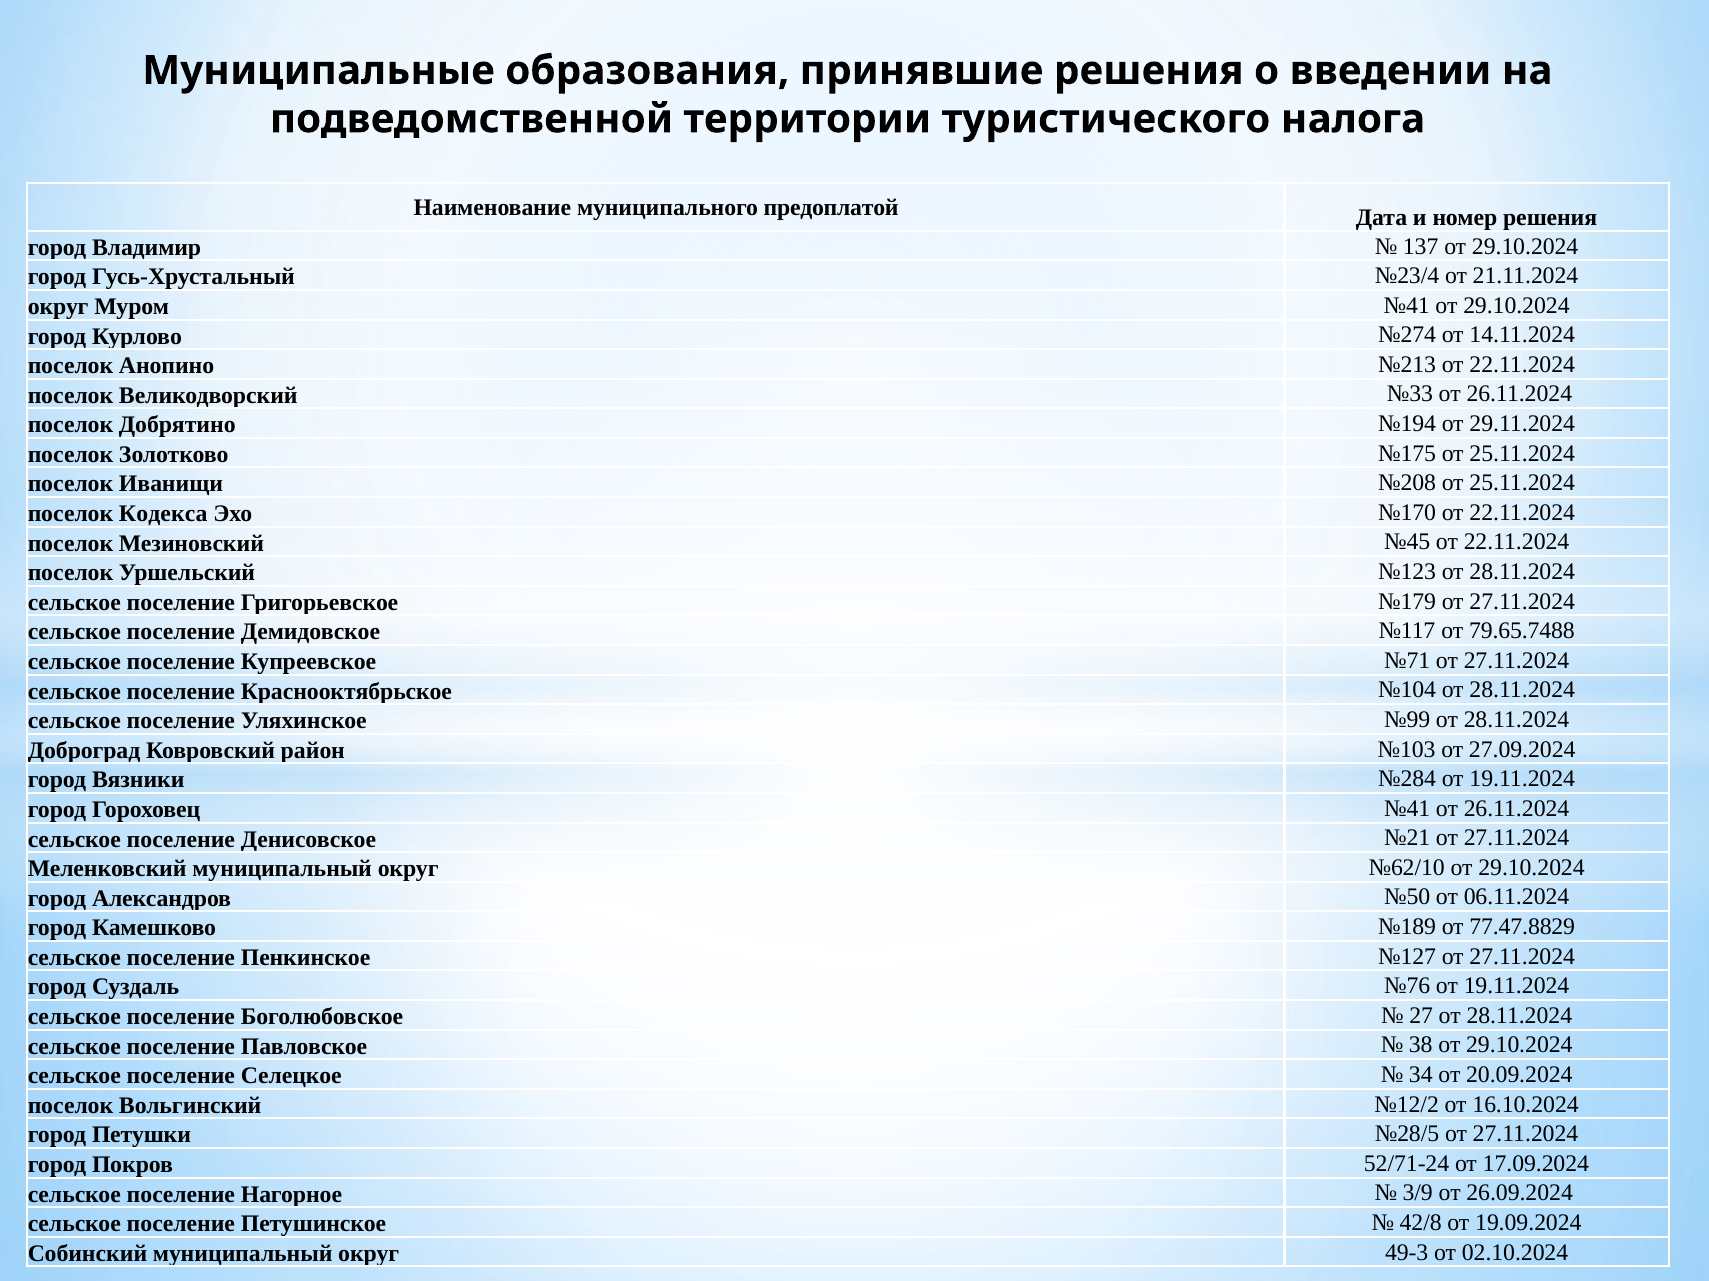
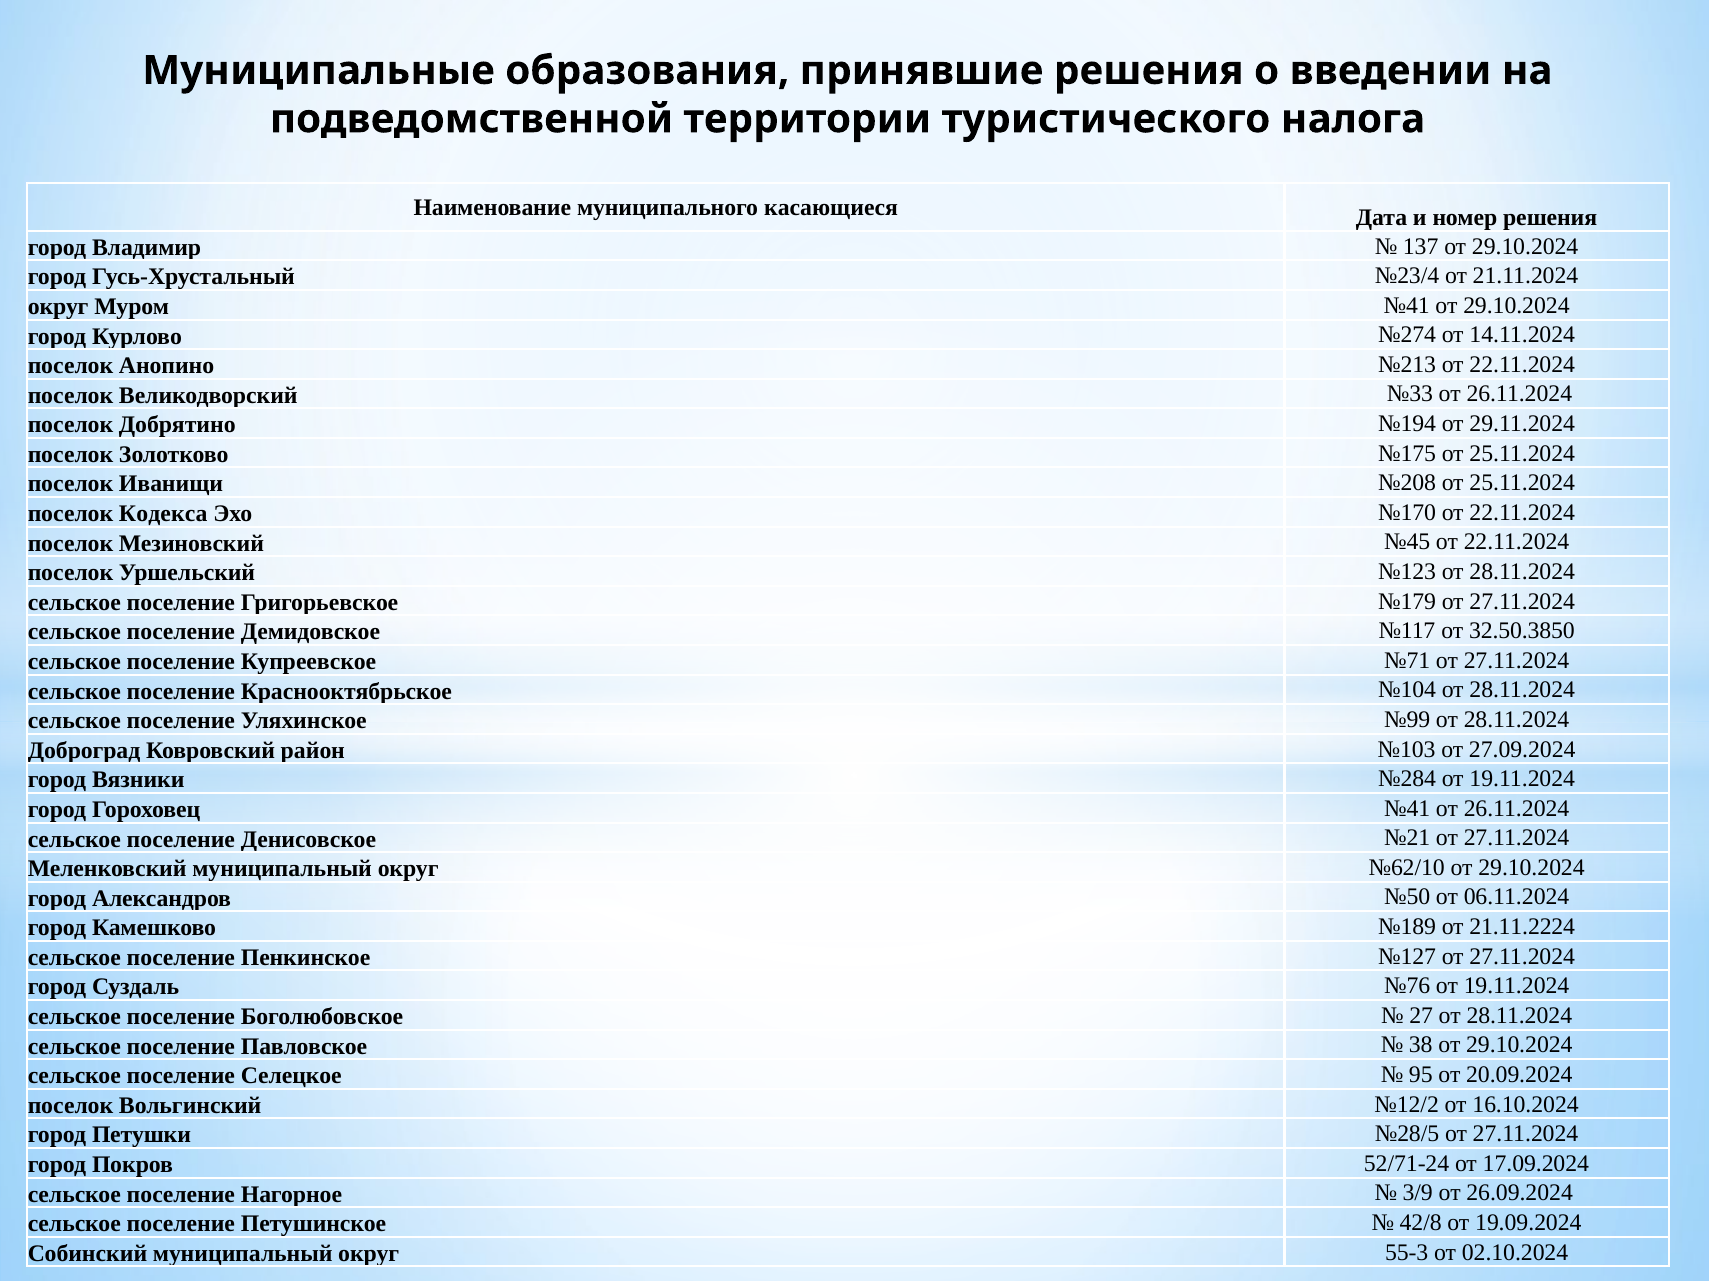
предоплатой: предоплатой -> касающиеся
79.65.7488: 79.65.7488 -> 32.50.3850
77.47.8829: 77.47.8829 -> 21.11.2224
34: 34 -> 95
49-3: 49-3 -> 55-3
